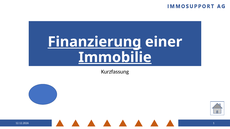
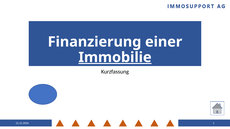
Finanzierung underline: present -> none
